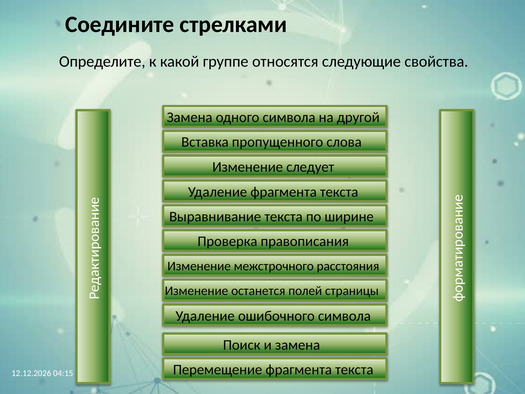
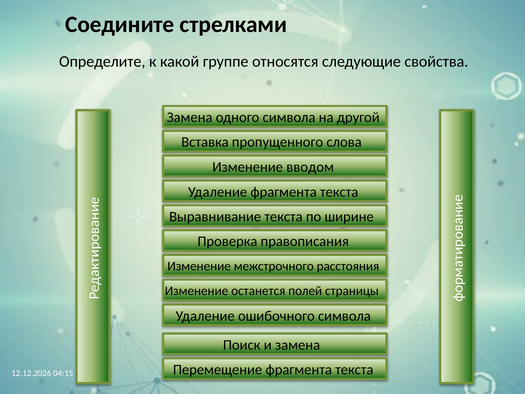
следует: следует -> вводом
